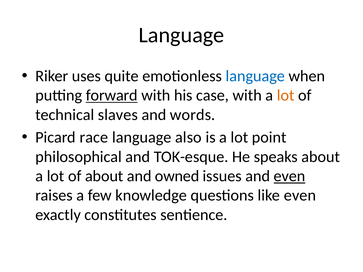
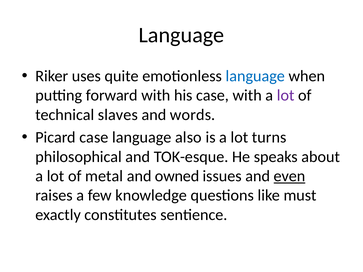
forward underline: present -> none
lot at (286, 96) colour: orange -> purple
Picard race: race -> case
point: point -> turns
of about: about -> metal
like even: even -> must
